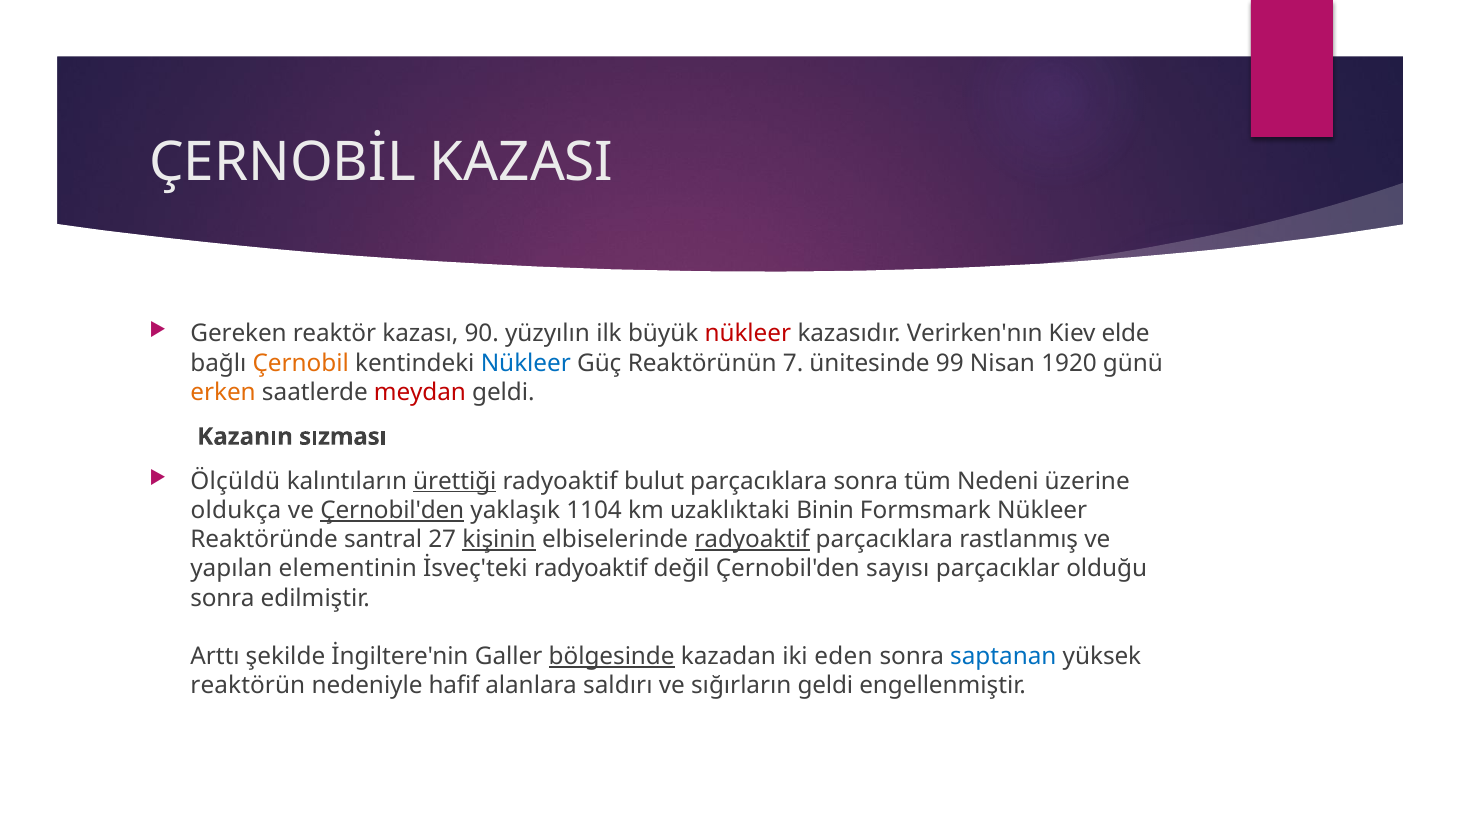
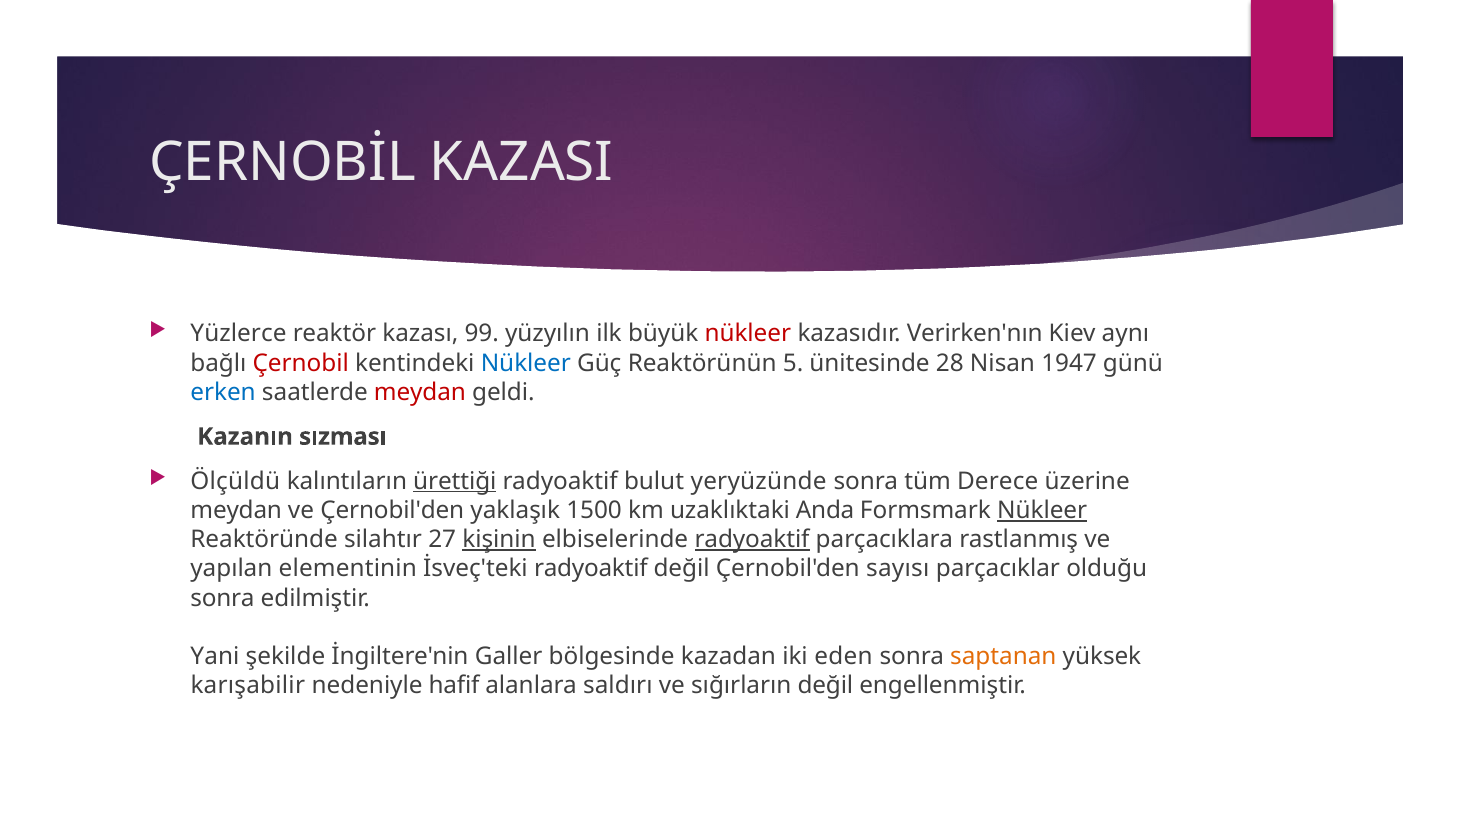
Gereken: Gereken -> Yüzlerce
90: 90 -> 99
elde: elde -> aynı
Çernobil colour: orange -> red
7: 7 -> 5
99: 99 -> 28
1920: 1920 -> 1947
erken colour: orange -> blue
bulut parçacıklara: parçacıklara -> yeryüzünde
Nedeni: Nedeni -> Derece
oldukça at (236, 510): oldukça -> meydan
Çernobil'den at (392, 510) underline: present -> none
1104: 1104 -> 1500
Binin: Binin -> Anda
Nükleer at (1042, 510) underline: none -> present
santral: santral -> silahtır
Arttı: Arttı -> Yani
bölgesinde underline: present -> none
saptanan colour: blue -> orange
reaktörün: reaktörün -> karışabilir
sığırların geldi: geldi -> değil
